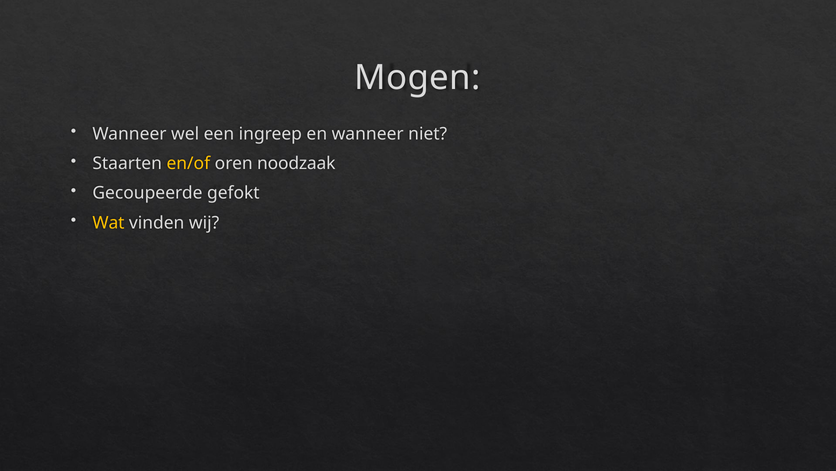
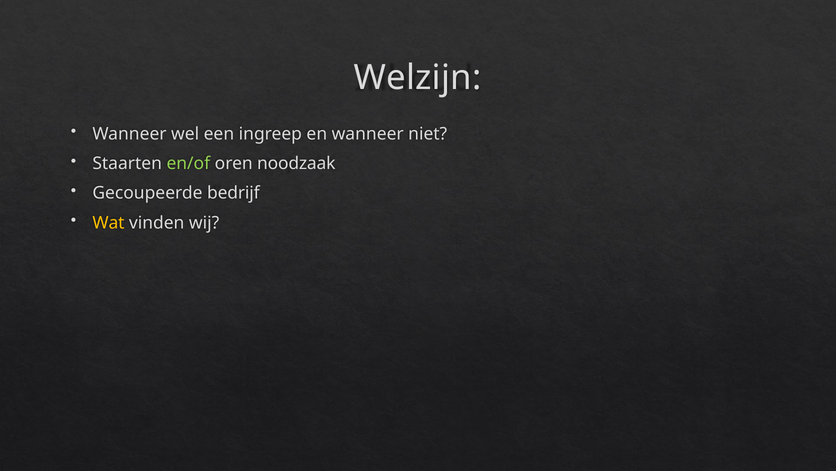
Mogen: Mogen -> Welzijn
en/of colour: yellow -> light green
gefokt: gefokt -> bedrijf
